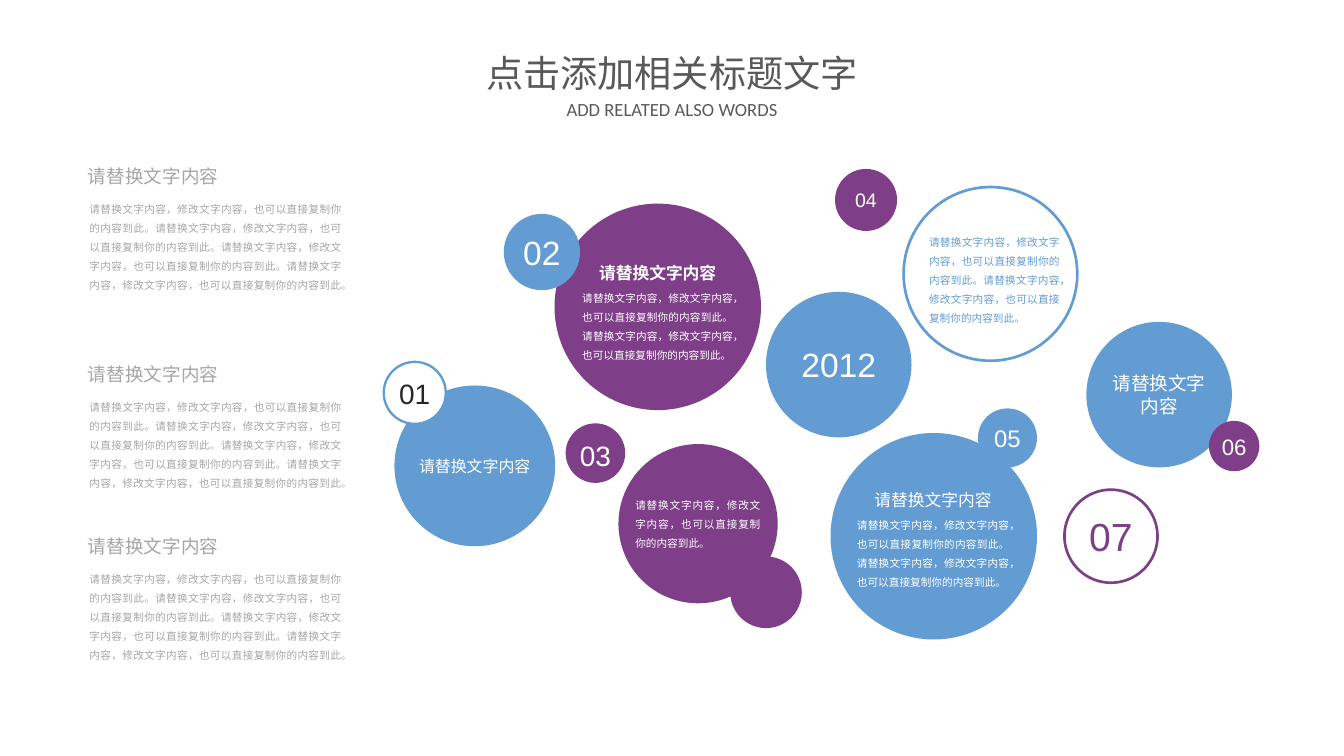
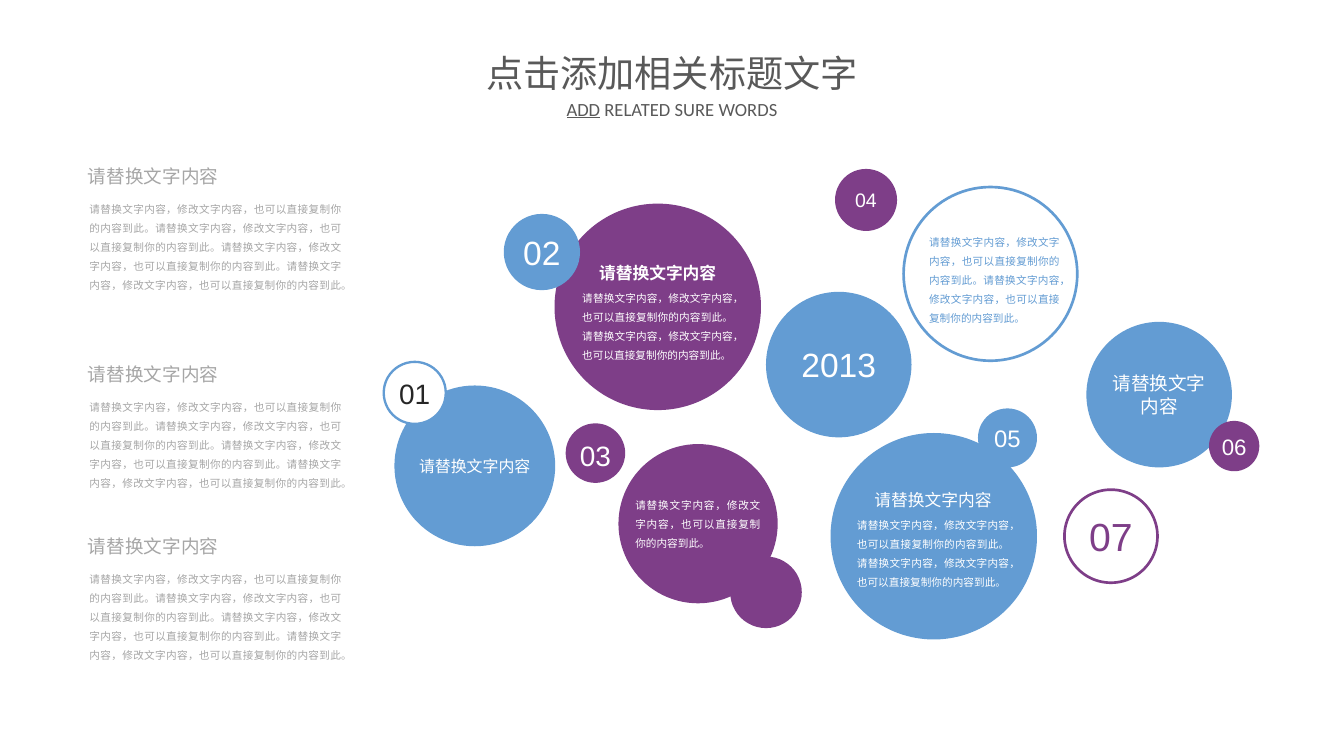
ADD underline: none -> present
ALSO: ALSO -> SURE
2012: 2012 -> 2013
